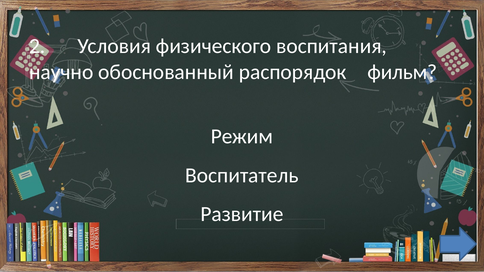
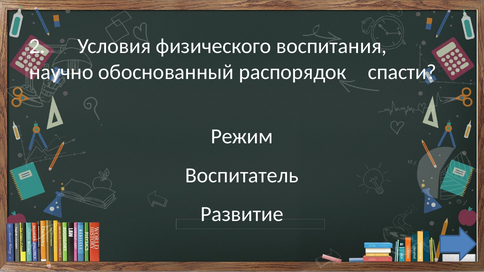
фильм: фильм -> спасти
